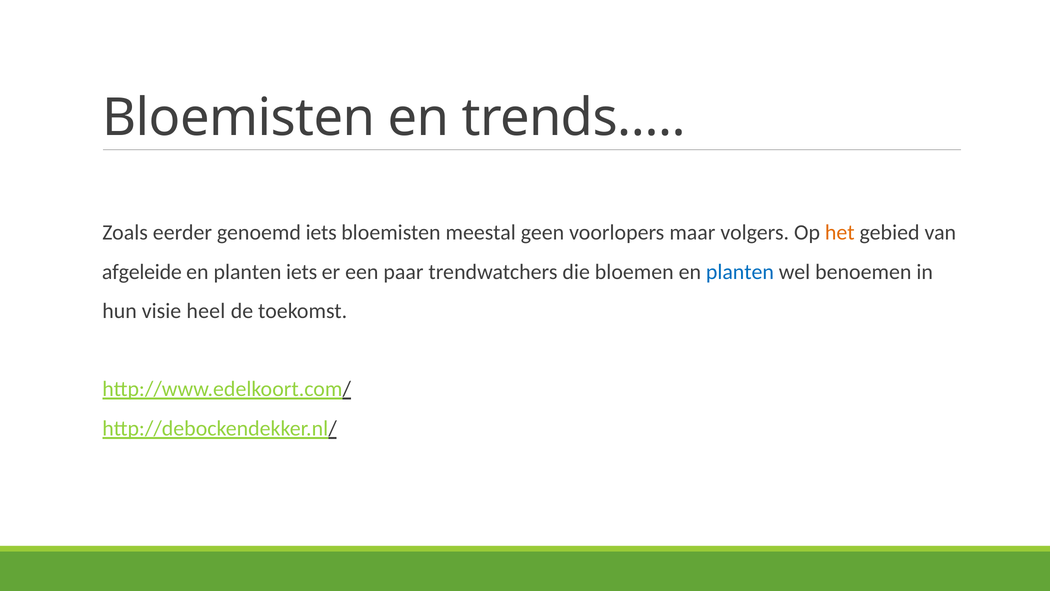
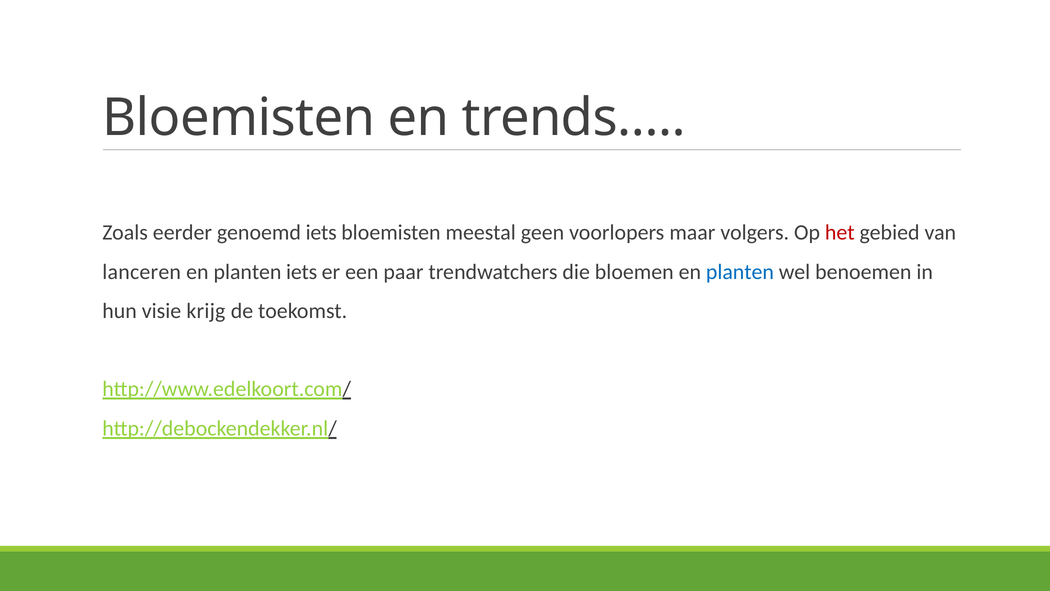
het colour: orange -> red
afgeleide: afgeleide -> lanceren
heel: heel -> krijg
